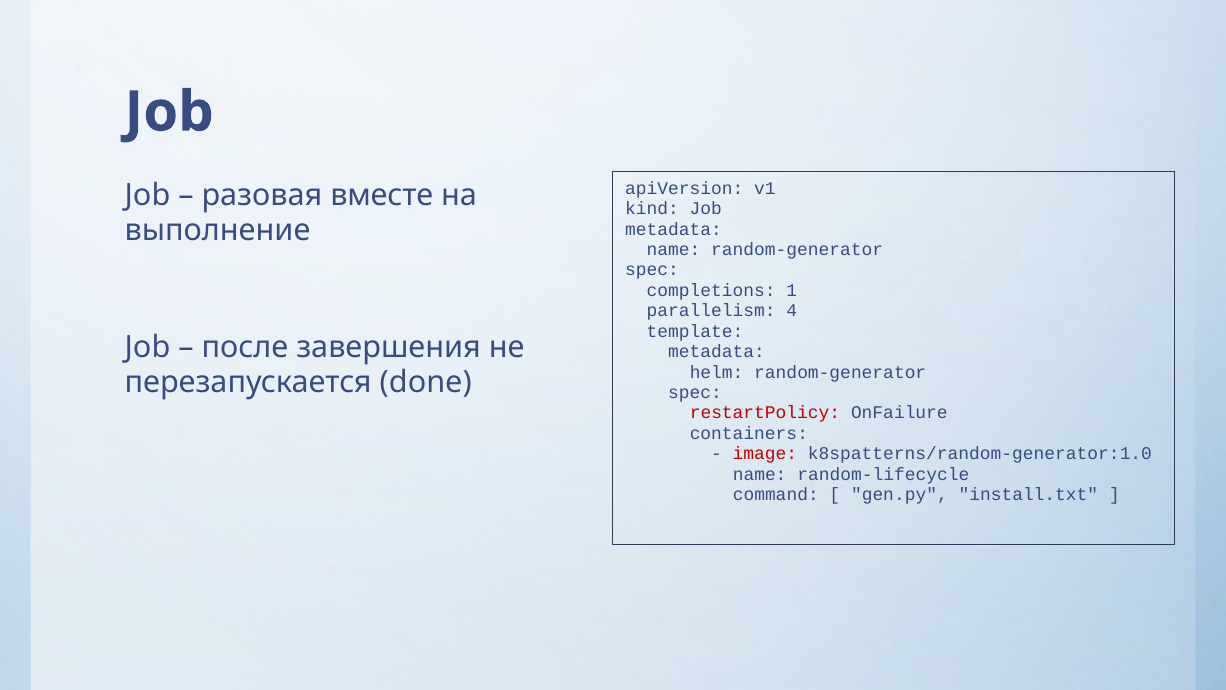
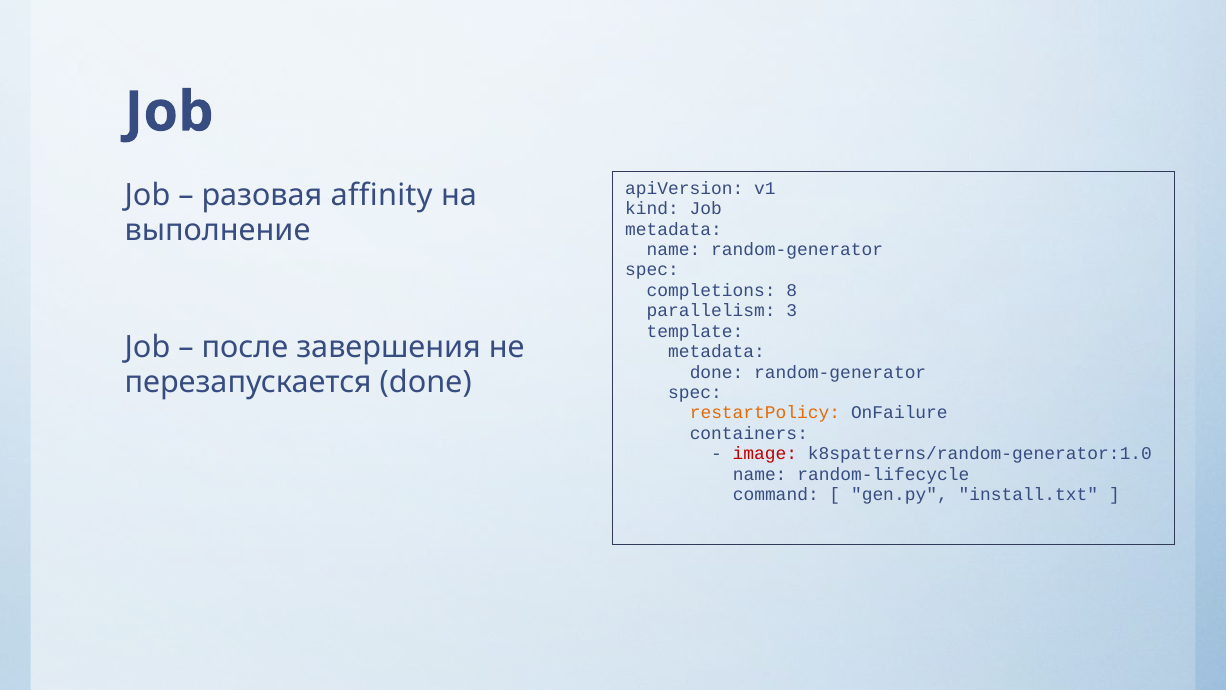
вместе: вместе -> affinity
1: 1 -> 8
4: 4 -> 3
helm at (717, 372): helm -> done
restartPolicy colour: red -> orange
